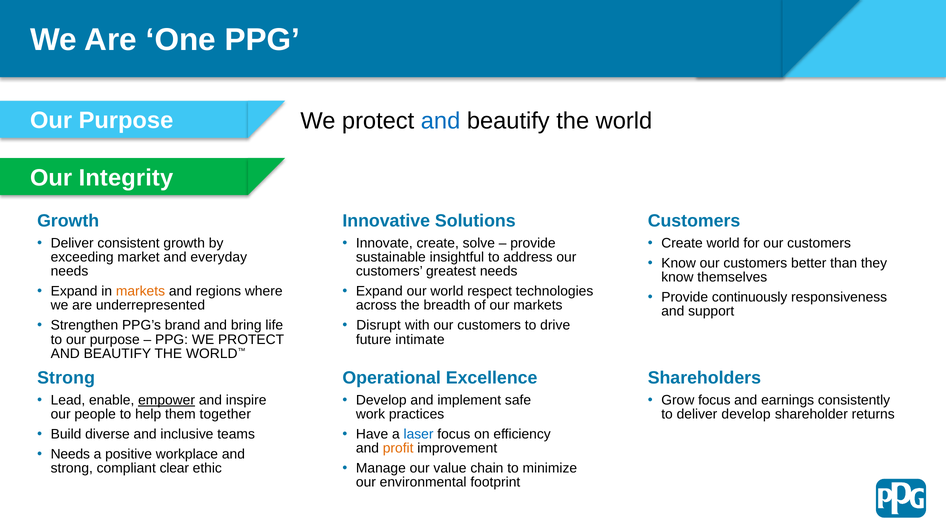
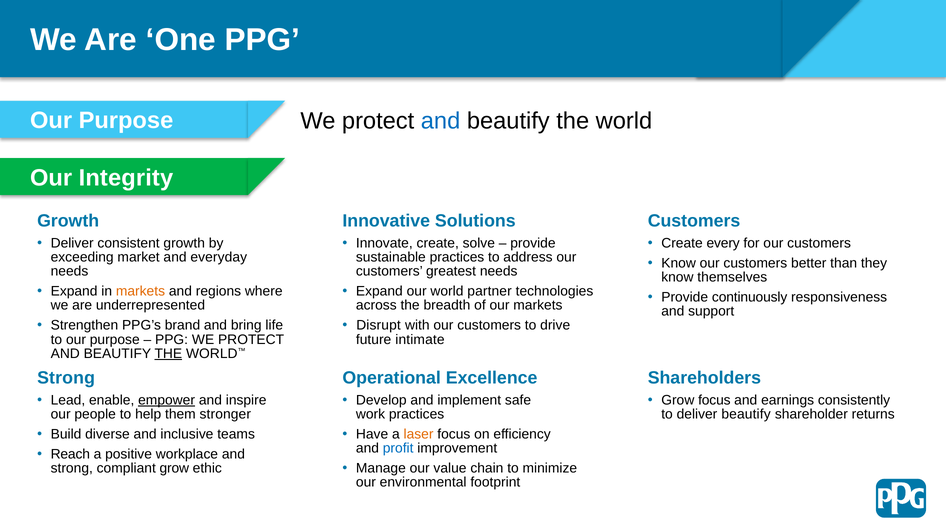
Create world: world -> every
sustainable insightful: insightful -> practices
respect: respect -> partner
THE at (168, 354) underline: none -> present
together: together -> stronger
deliver develop: develop -> beautify
laser colour: blue -> orange
profit colour: orange -> blue
Needs at (70, 454): Needs -> Reach
compliant clear: clear -> grow
